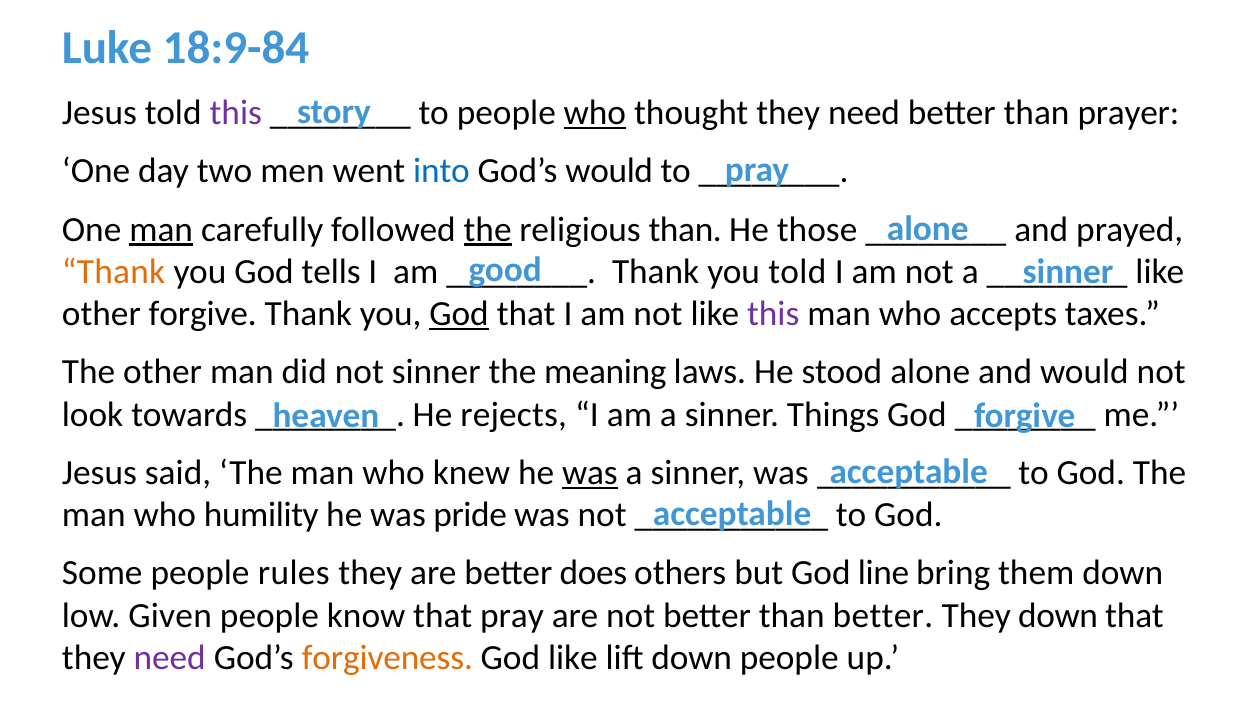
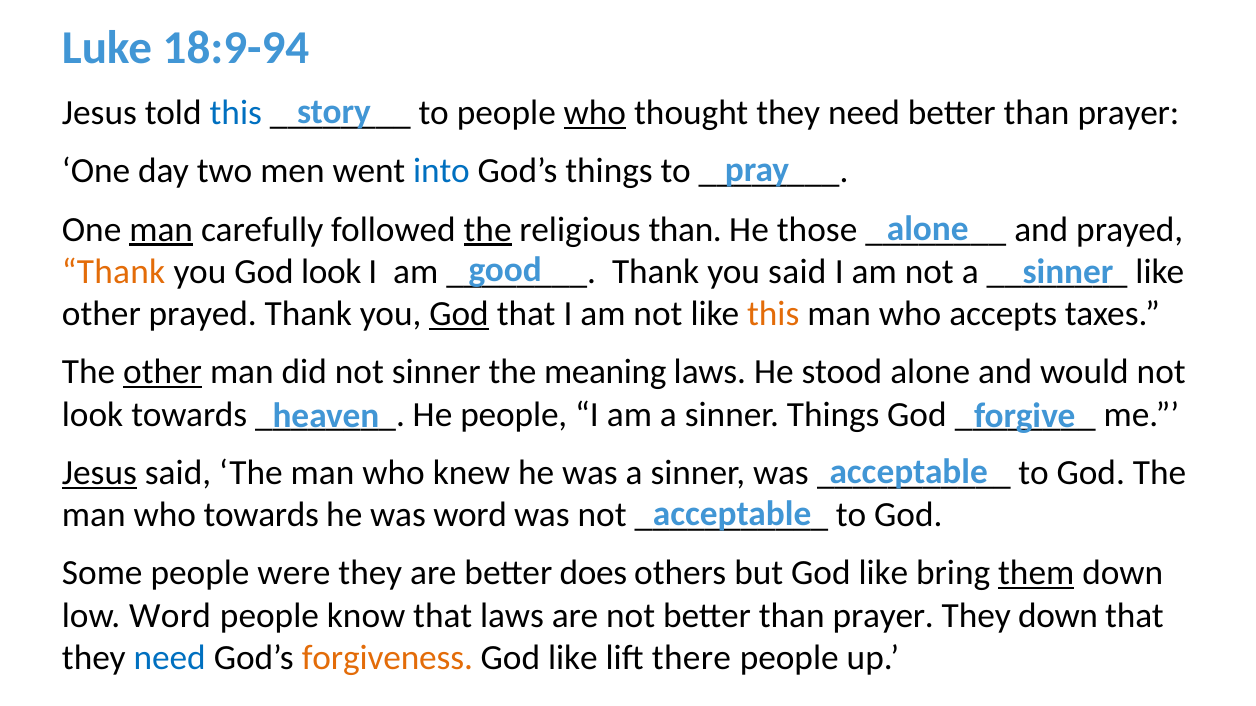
18:9-84: 18:9-84 -> 18:9-94
this at (236, 113) colour: purple -> blue
God’s would: would -> things
God tells: tells -> look
you told: told -> said
other forgive: forgive -> prayed
this at (773, 314) colour: purple -> orange
other at (163, 372) underline: none -> present
He rejects: rejects -> people
Jesus at (99, 473) underline: none -> present
was at (590, 473) underline: present -> none
who humility: humility -> towards
was pride: pride -> word
rules: rules -> were
but God line: line -> like
them underline: none -> present
low Given: Given -> Word
that pray: pray -> laws
not better than better: better -> prayer
need at (170, 658) colour: purple -> blue
lift down: down -> there
